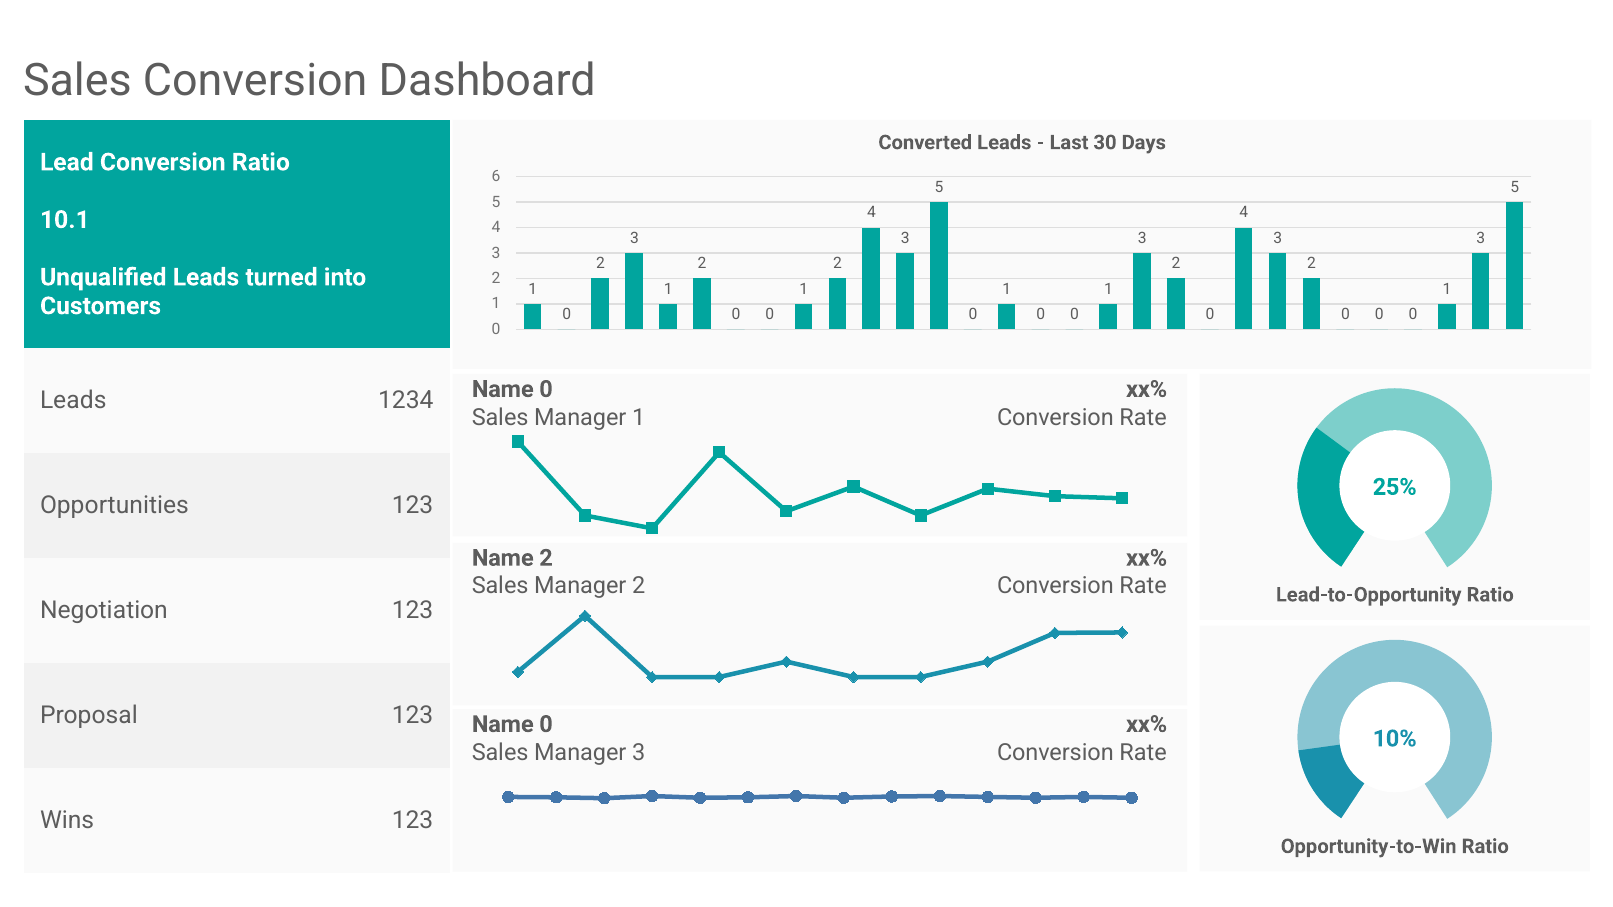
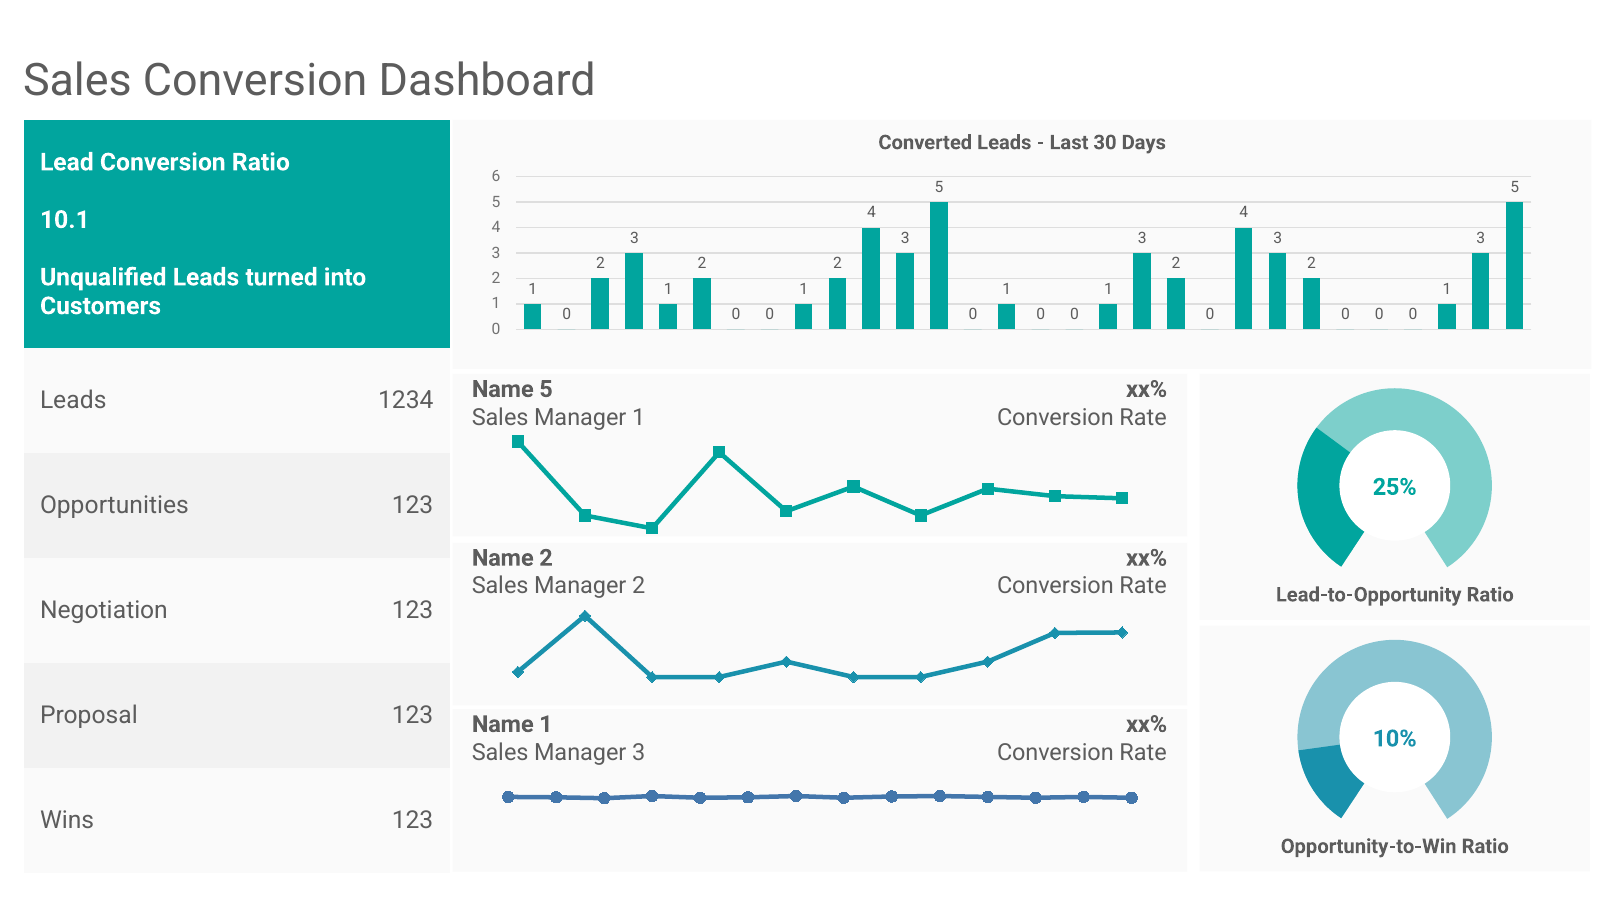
0 at (546, 389): 0 -> 5
0 at (546, 725): 0 -> 1
